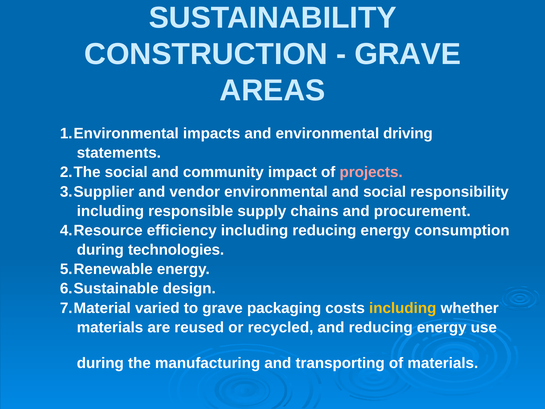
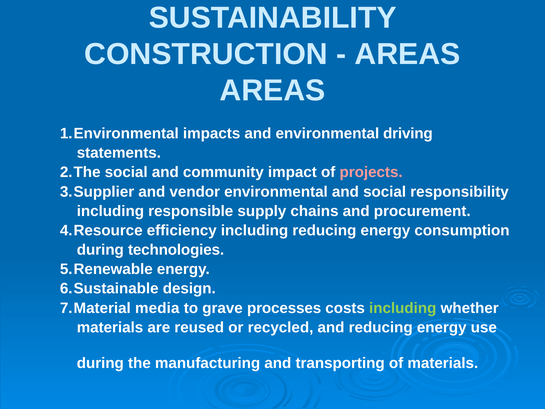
GRAVE at (408, 54): GRAVE -> AREAS
varied: varied -> media
packaging: packaging -> processes
including at (403, 308) colour: yellow -> light green
